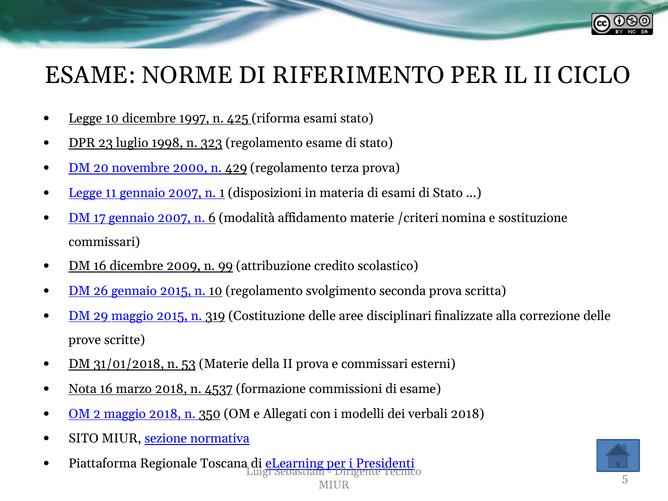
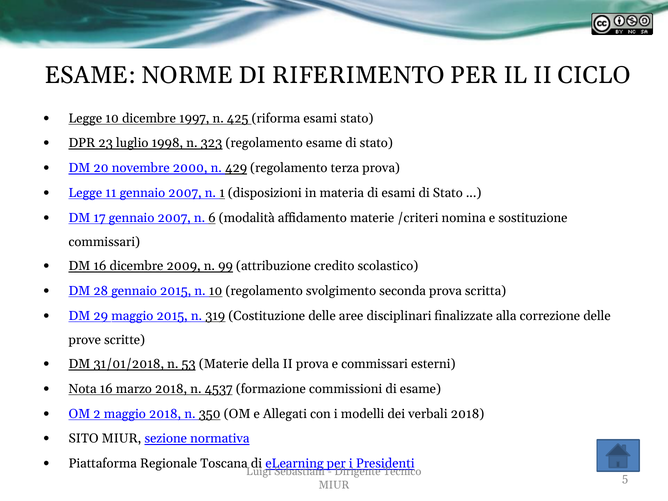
26: 26 -> 28
